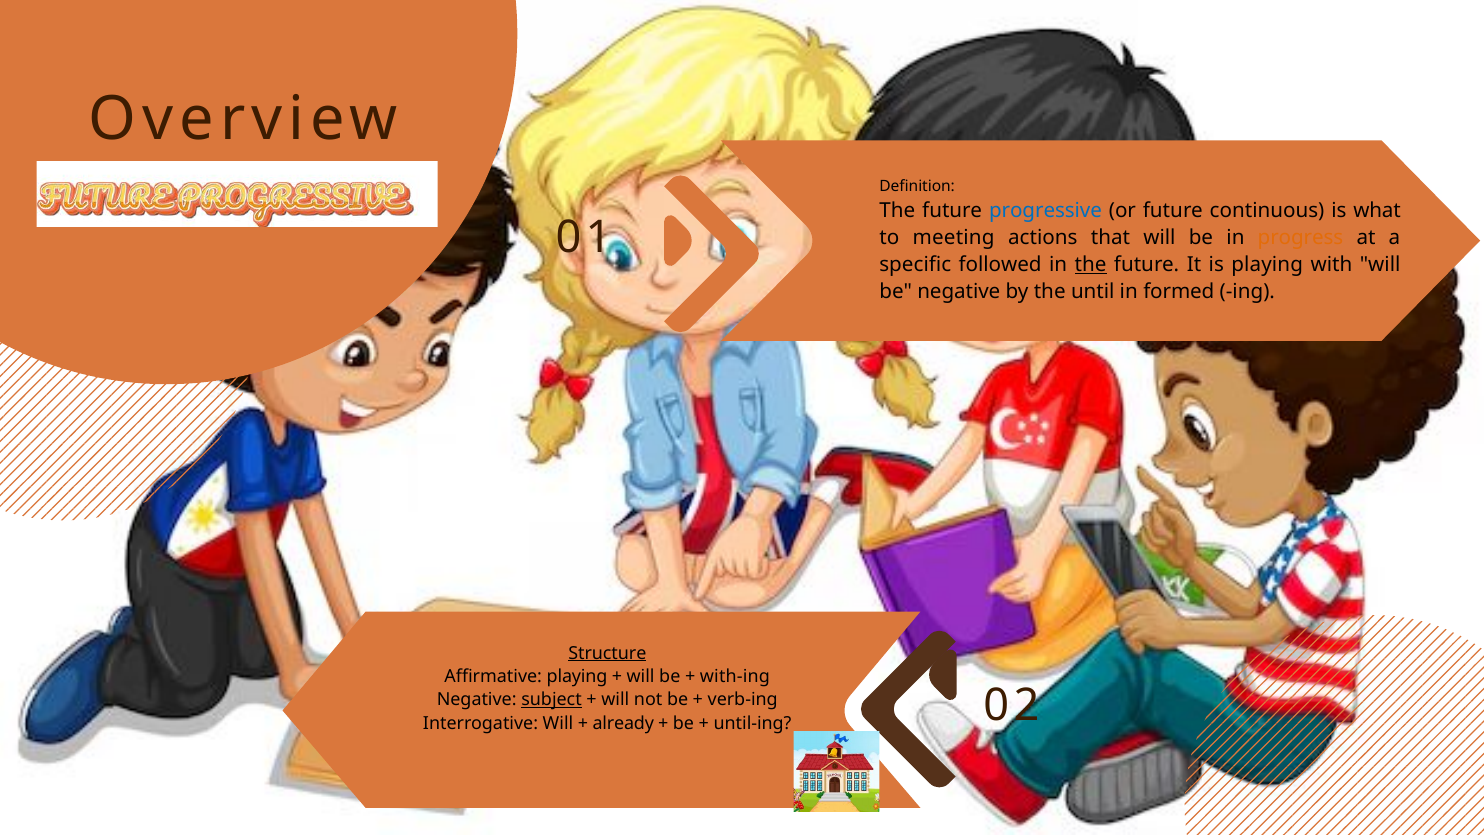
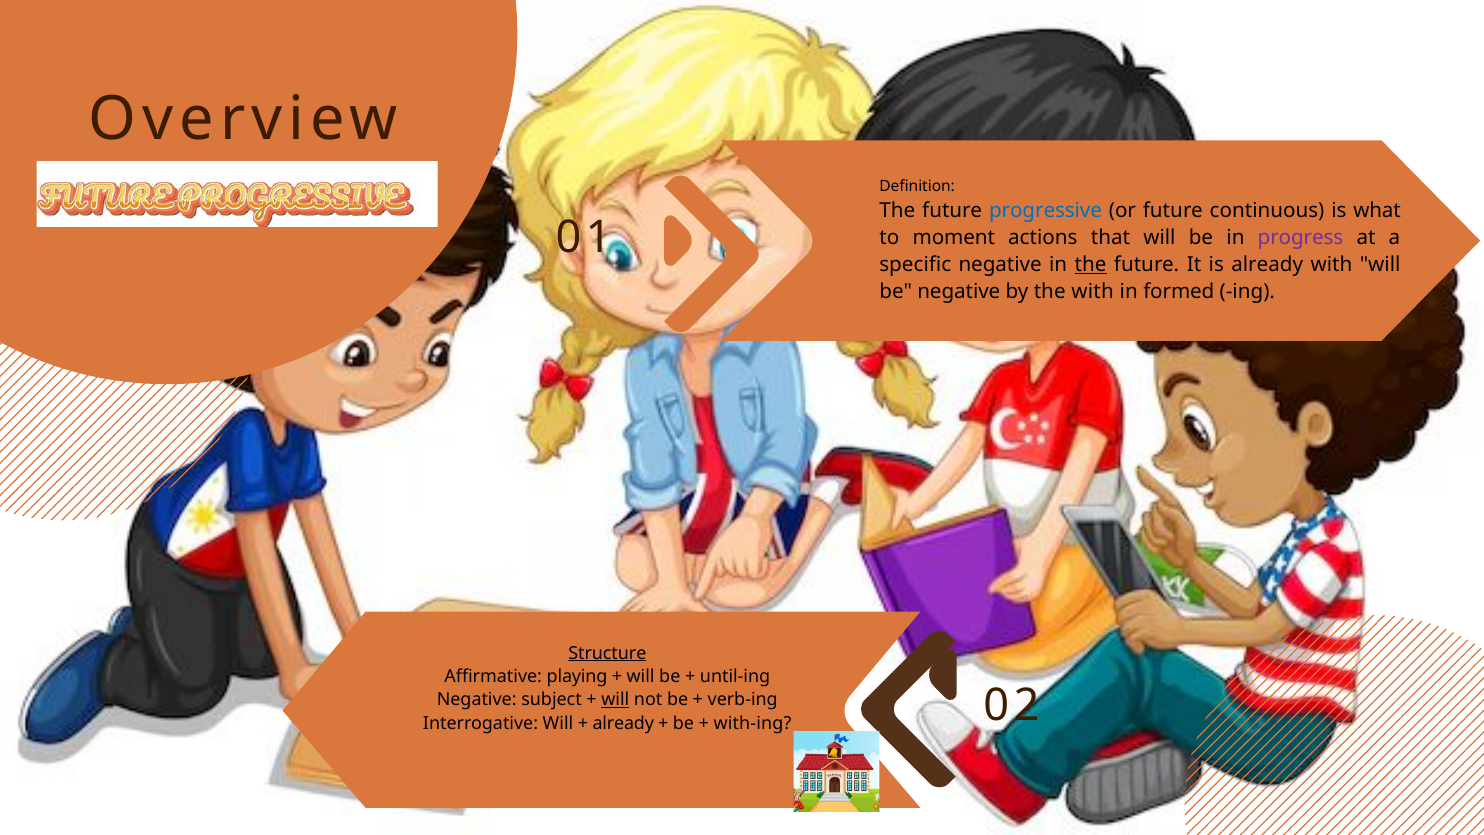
meeting: meeting -> moment
progress colour: orange -> purple
specific followed: followed -> negative
is playing: playing -> already
the until: until -> with
with-ing: with-ing -> until-ing
subject underline: present -> none
will at (615, 700) underline: none -> present
until-ing: until-ing -> with-ing
